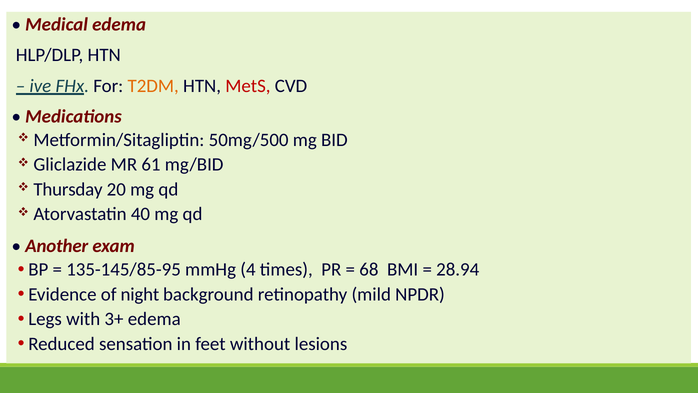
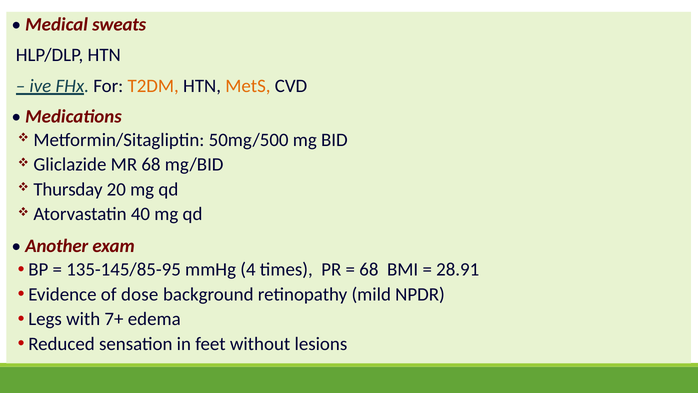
Medical edema: edema -> sweats
MetS colour: red -> orange
MR 61: 61 -> 68
28.94: 28.94 -> 28.91
night: night -> dose
3+: 3+ -> 7+
